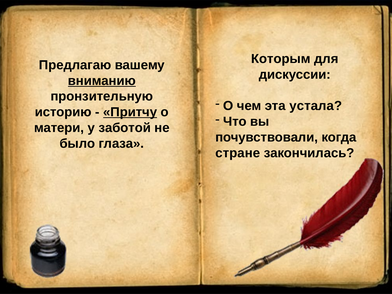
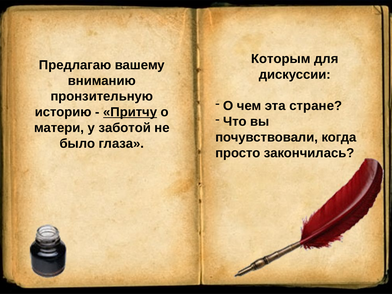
вниманию underline: present -> none
устала: устала -> стране
стране: стране -> просто
